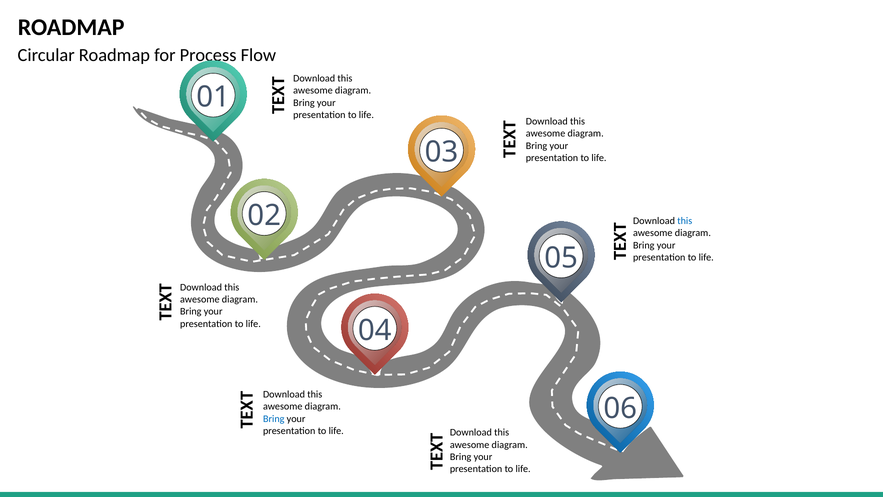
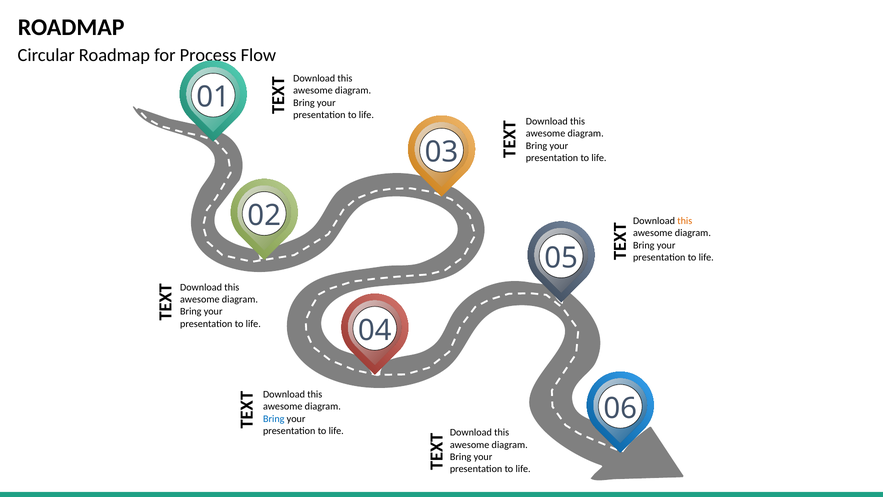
this at (685, 221) colour: blue -> orange
